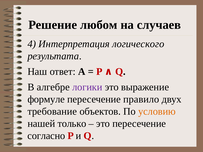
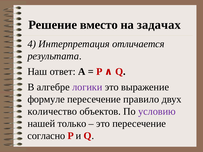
любом: любом -> вместо
случаев: случаев -> задачах
логического: логического -> отличается
требование: требование -> количество
условию colour: orange -> purple
